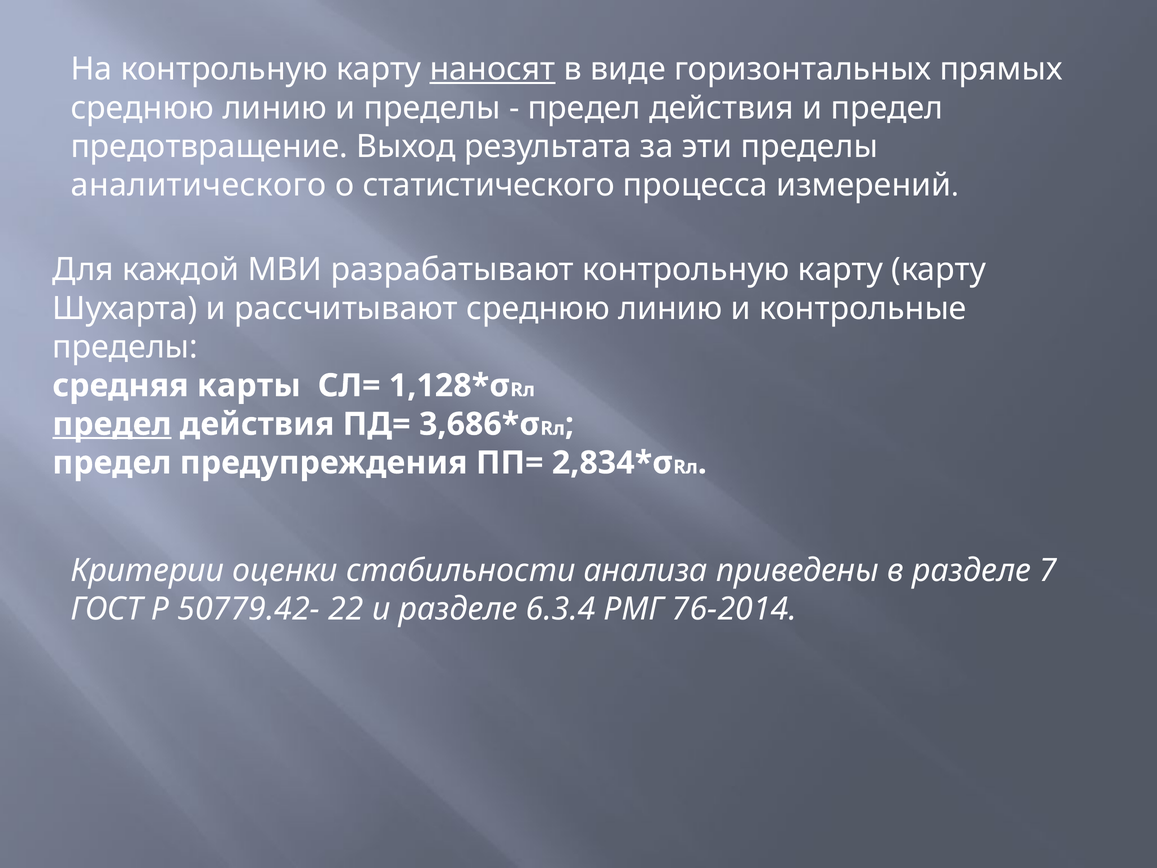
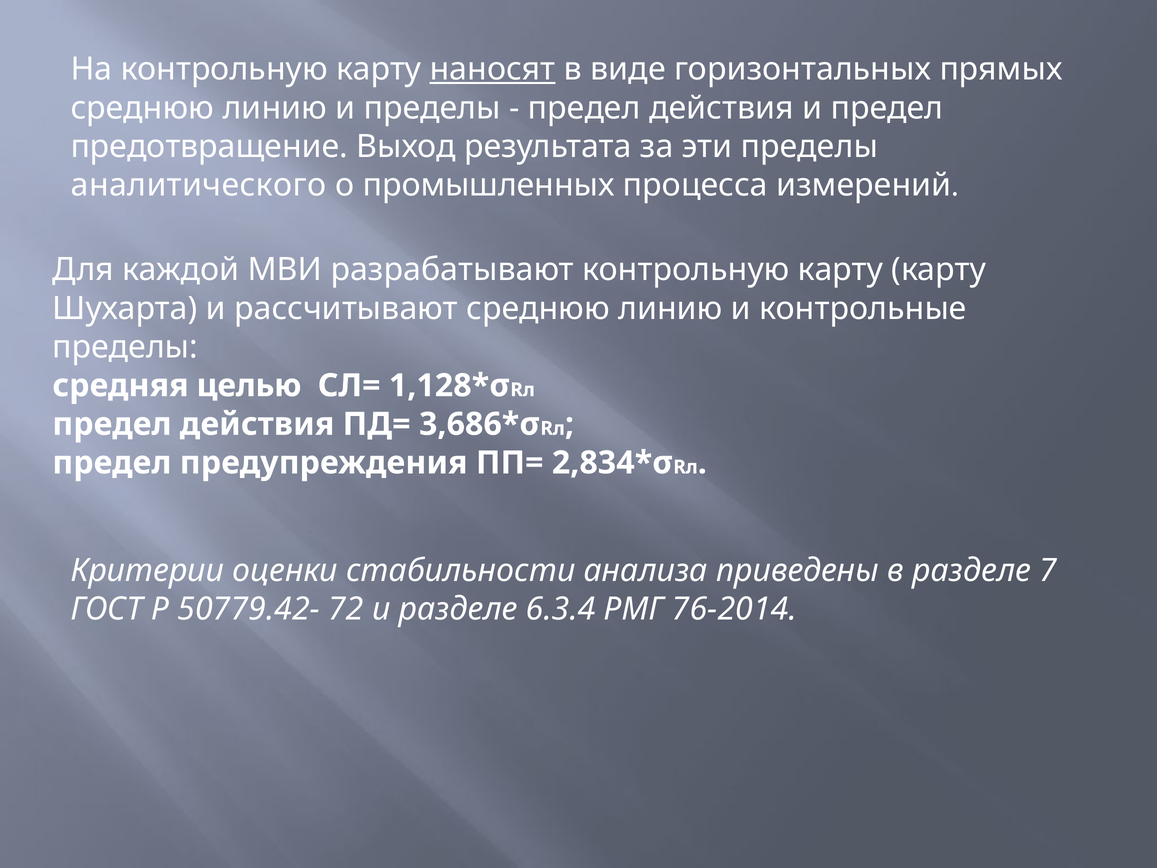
статистического: статистического -> промышленных
карты: карты -> целью
предел at (112, 424) underline: present -> none
22: 22 -> 72
